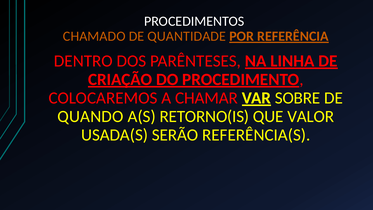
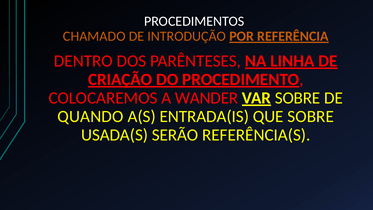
QUANTIDADE: QUANTIDADE -> INTRODUÇÃO
CHAMAR: CHAMAR -> WANDER
RETORNO(IS: RETORNO(IS -> ENTRADA(IS
QUE VALOR: VALOR -> SOBRE
